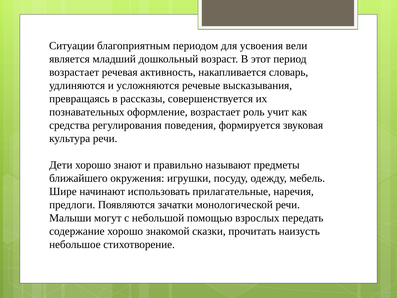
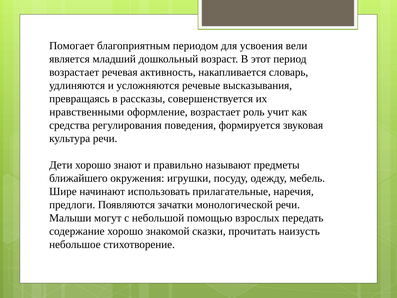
Ситуации: Ситуации -> Помогает
познавательных: познавательных -> нравственными
